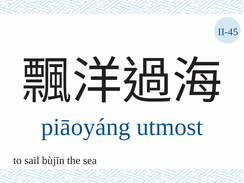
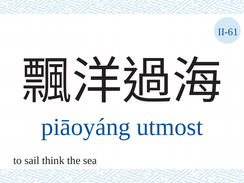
II-45: II-45 -> II-61
bùjīn: bùjīn -> think
